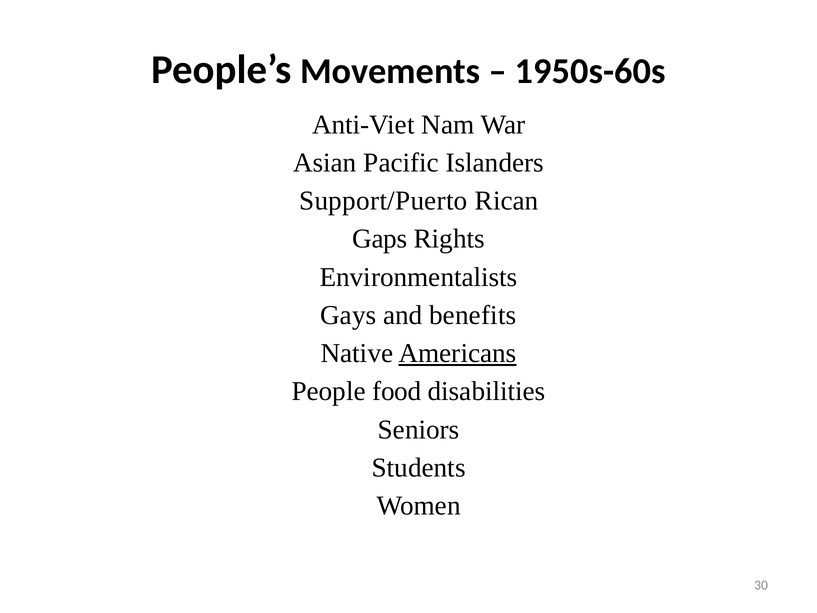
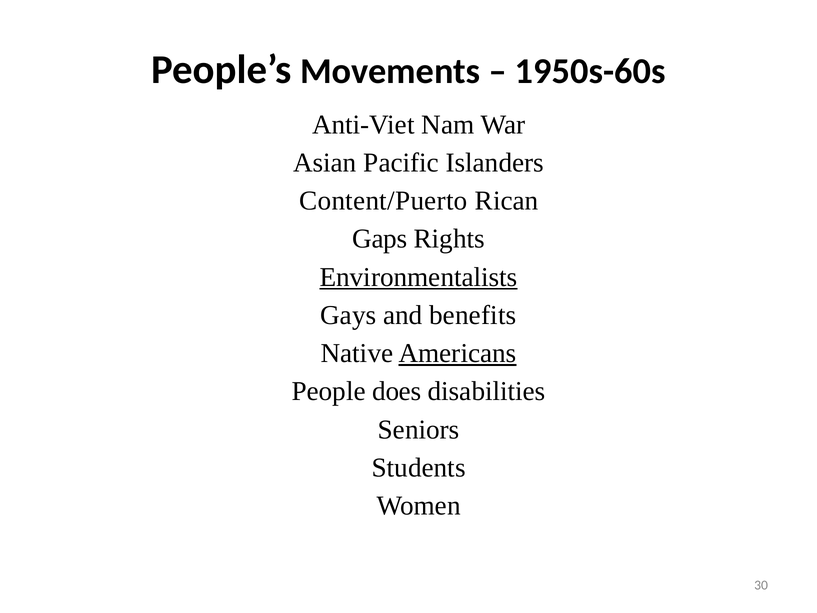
Support/Puerto: Support/Puerto -> Content/Puerto
Environmentalists underline: none -> present
food: food -> does
